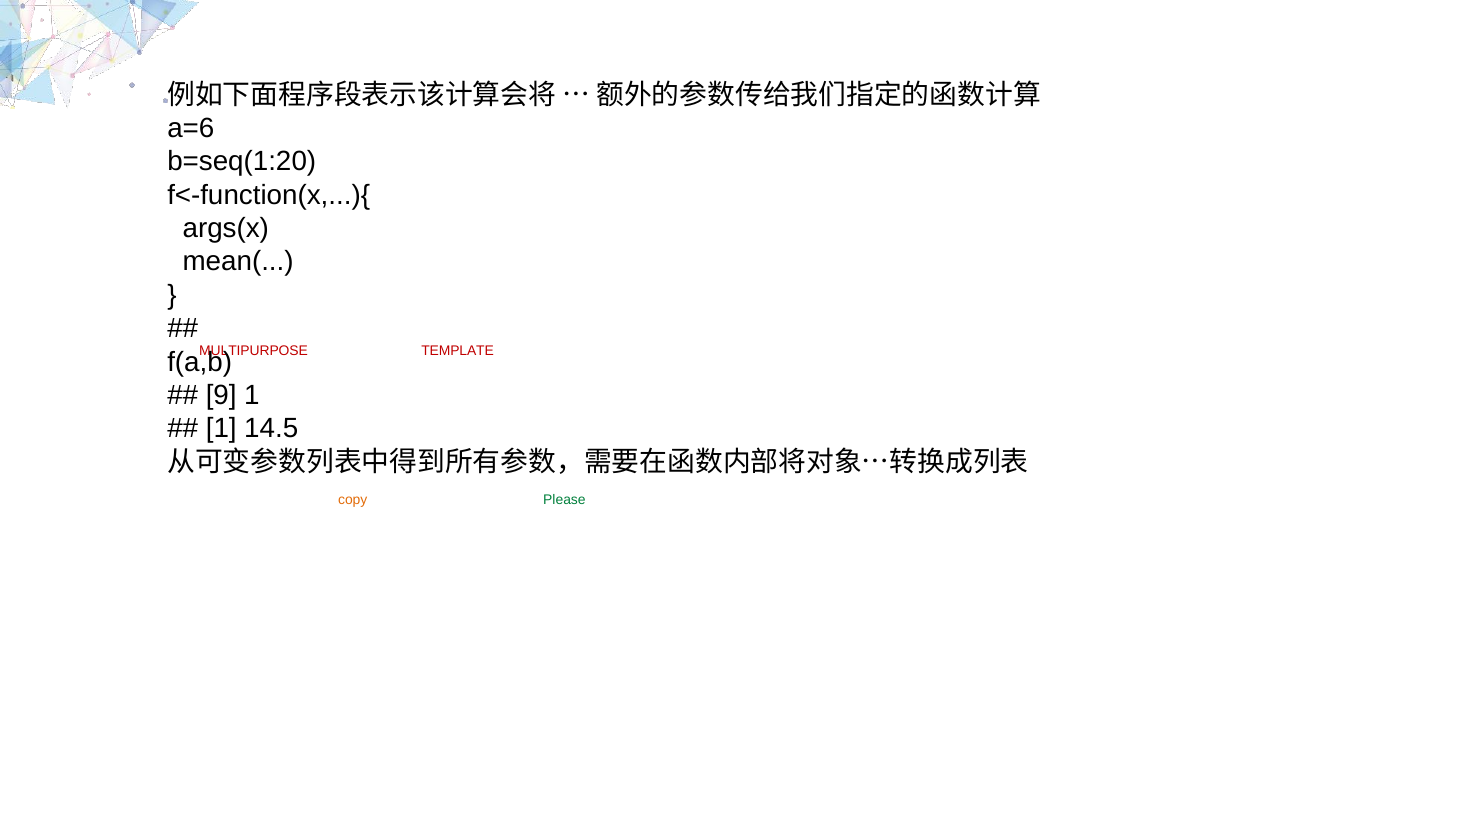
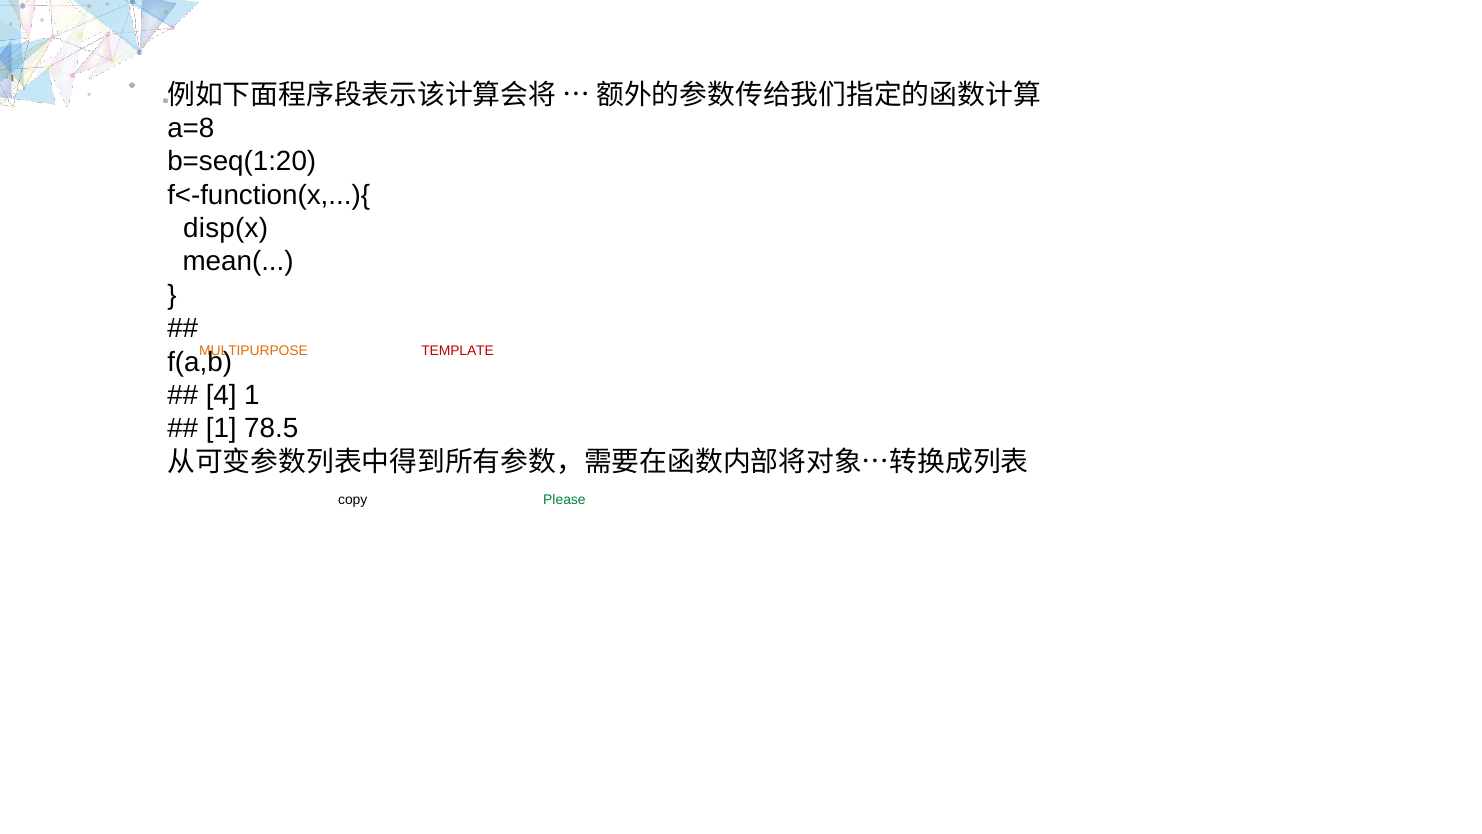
a=6: a=6 -> a=8
args(x: args(x -> disp(x
MULTIPURPOSE colour: red -> orange
9: 9 -> 4
14.5: 14.5 -> 78.5
copy at (353, 500) colour: orange -> black
